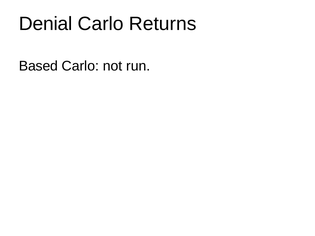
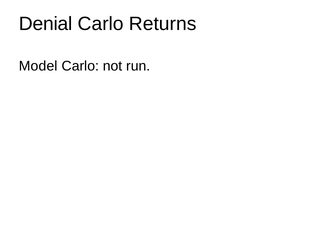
Based: Based -> Model
